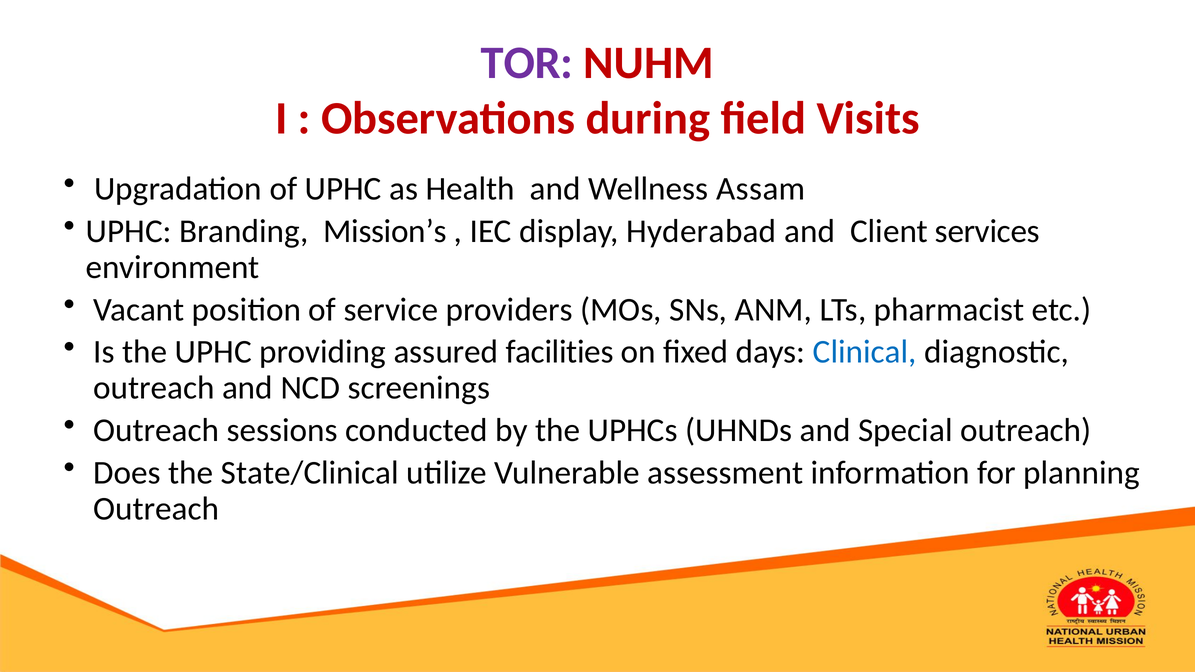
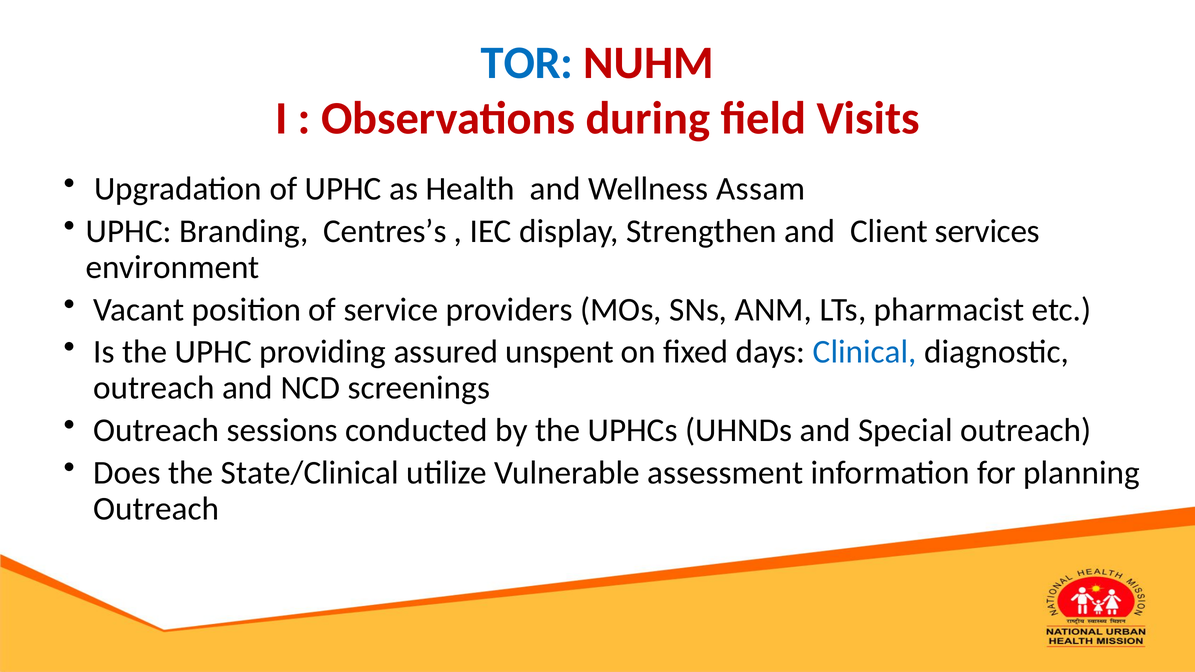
TOR colour: purple -> blue
Mission’s: Mission’s -> Centres’s
Hyderabad: Hyderabad -> Strengthen
facilities: facilities -> unspent
